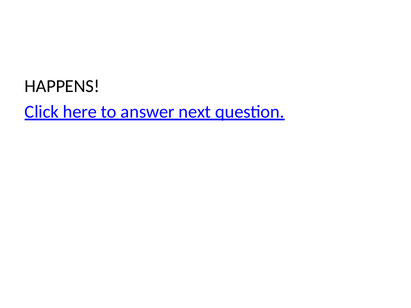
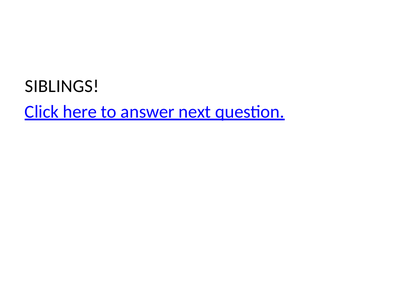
HAPPENS: HAPPENS -> SIBLINGS
